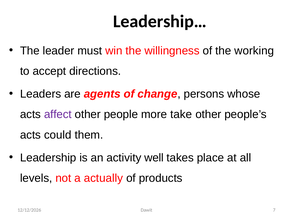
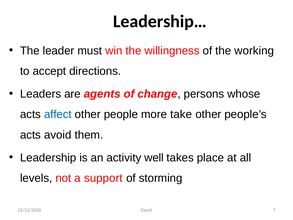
affect colour: purple -> blue
could: could -> avoid
actually: actually -> support
products: products -> storming
